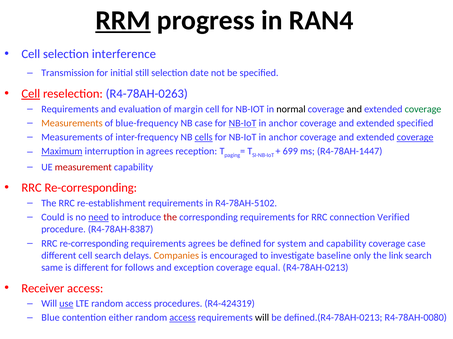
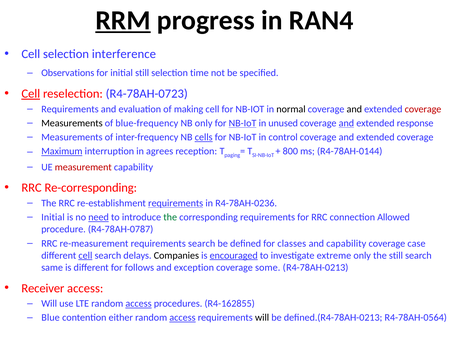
Transmission: Transmission -> Observations
date: date -> time
R4-78AH-0263: R4-78AH-0263 -> R4-78AH-0723
margin: margin -> making
coverage at (423, 109) colour: green -> red
Measurements at (72, 123) colour: orange -> black
NB case: case -> only
anchor at (283, 123): anchor -> unused
and at (346, 123) underline: none -> present
extended specified: specified -> response
anchor at (283, 138): anchor -> control
coverage at (415, 138) underline: present -> none
699: 699 -> 800
R4-78AH-1447: R4-78AH-1447 -> R4-78AH-0144
requirements at (176, 204) underline: none -> present
R4-78AH-5102: R4-78AH-5102 -> R4-78AH-0236
Could at (53, 218): Could -> Initial
the at (170, 218) colour: red -> green
Verified: Verified -> Allowed
R4-78AH-8387: R4-78AH-8387 -> R4-78AH-0787
re-corresponding at (94, 244): re-corresponding -> re-measurement
requirements agrees: agrees -> search
system: system -> classes
cell at (85, 256) underline: none -> present
Companies colour: orange -> black
encouraged underline: none -> present
baseline: baseline -> extreme
the link: link -> still
equal: equal -> some
use underline: present -> none
access at (139, 304) underline: none -> present
R4-424319: R4-424319 -> R4-162855
R4-78AH-0080: R4-78AH-0080 -> R4-78AH-0564
